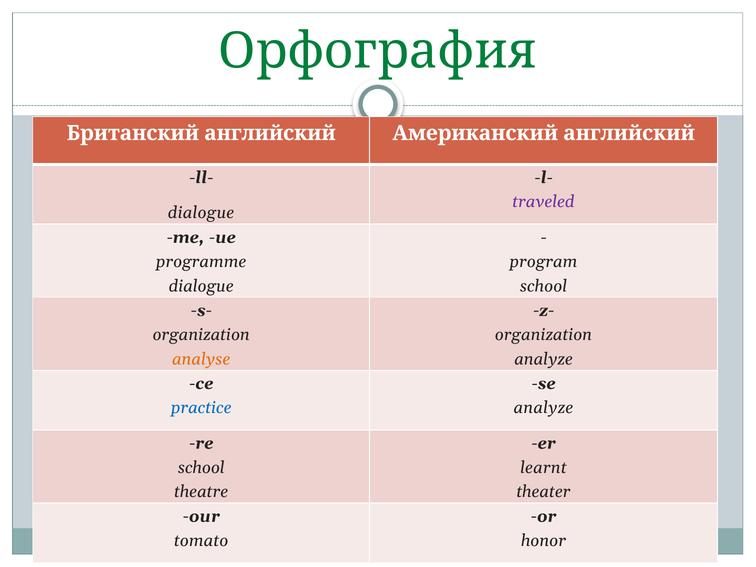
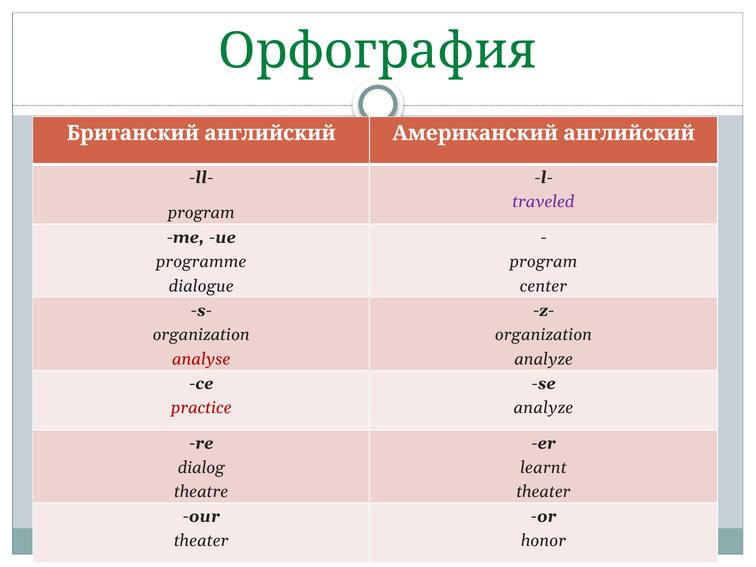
dialogue at (201, 213): dialogue -> program
school at (543, 286): school -> center
analyse colour: orange -> red
practice colour: blue -> red
school at (201, 468): school -> dialog
tomato at (201, 541): tomato -> theater
